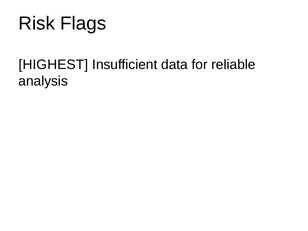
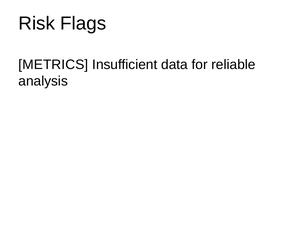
HIGHEST: HIGHEST -> METRICS
